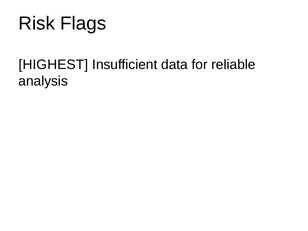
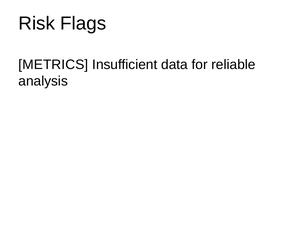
HIGHEST: HIGHEST -> METRICS
